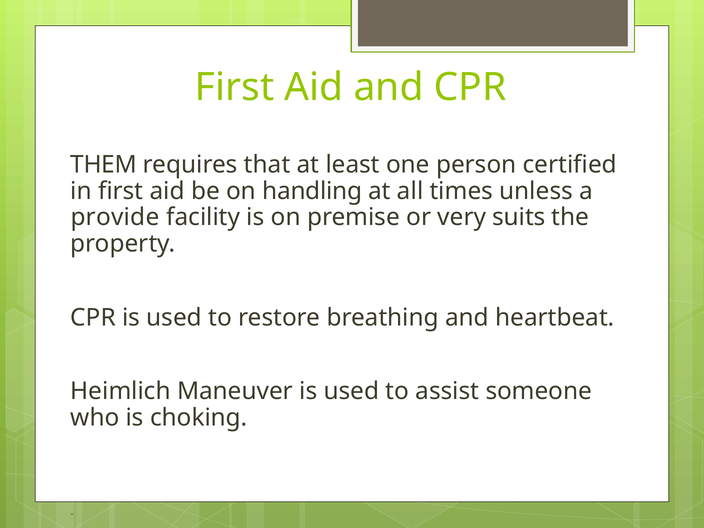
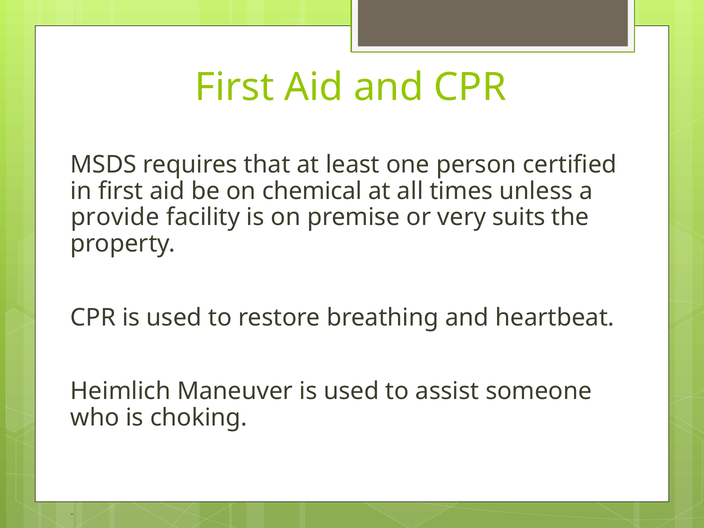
THEM: THEM -> MSDS
handling: handling -> chemical
